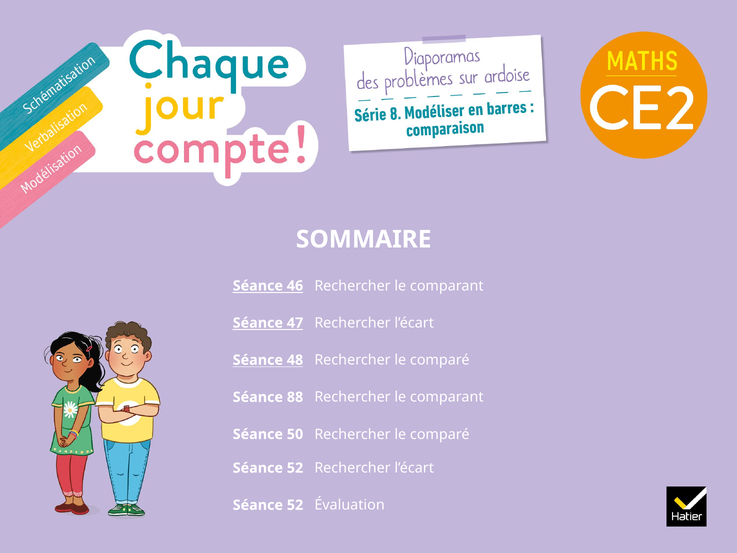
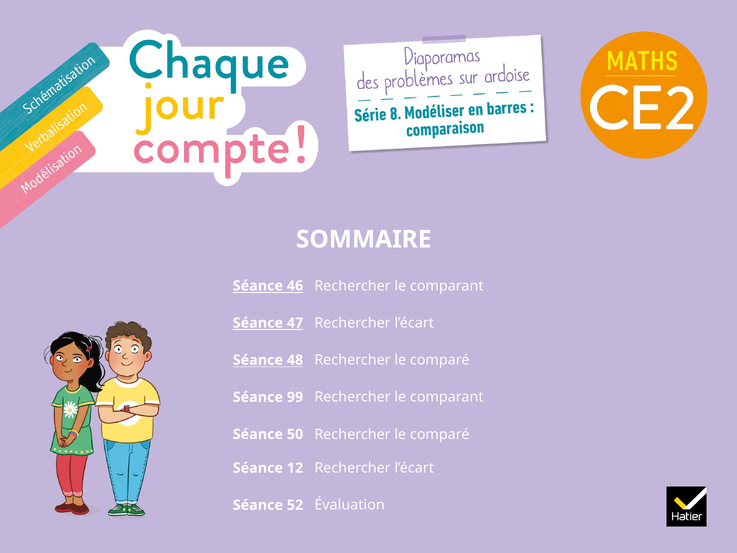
88: 88 -> 99
52 at (295, 468): 52 -> 12
